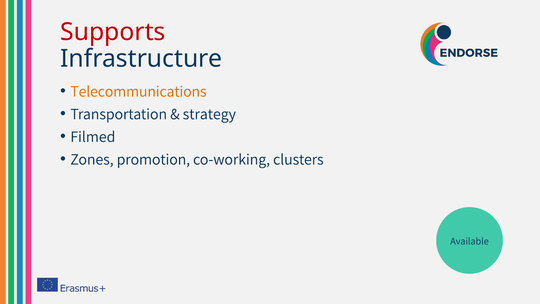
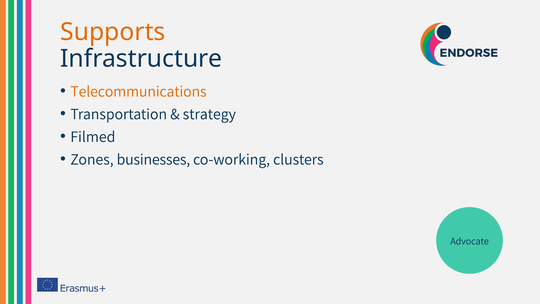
Supports colour: red -> orange
promotion: promotion -> businesses
Available: Available -> Advocate
